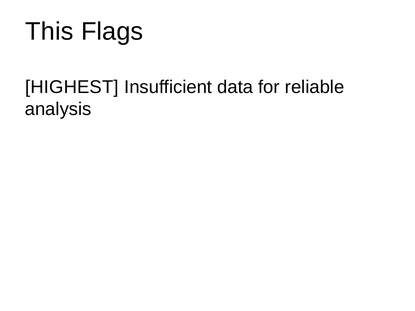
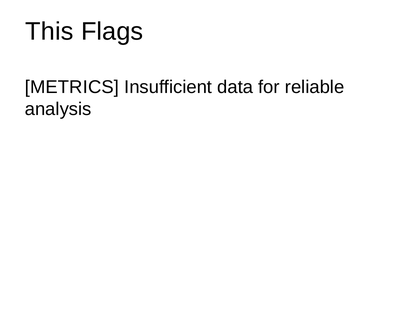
HIGHEST: HIGHEST -> METRICS
